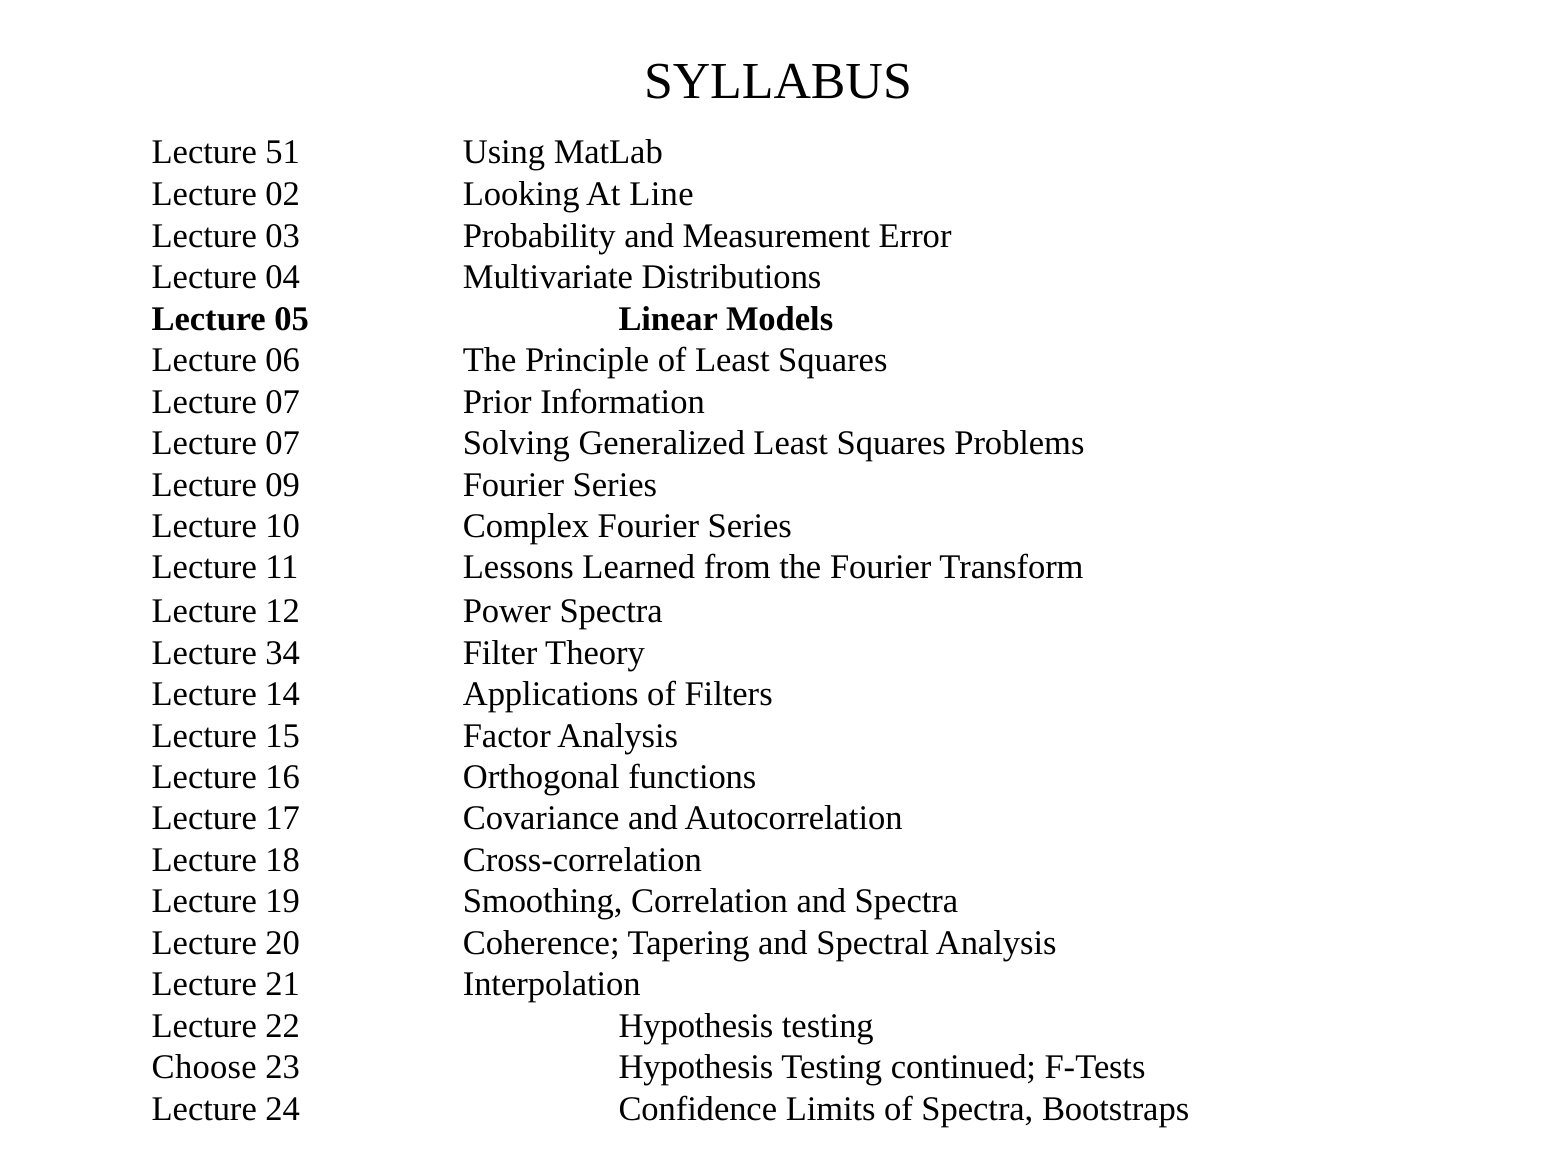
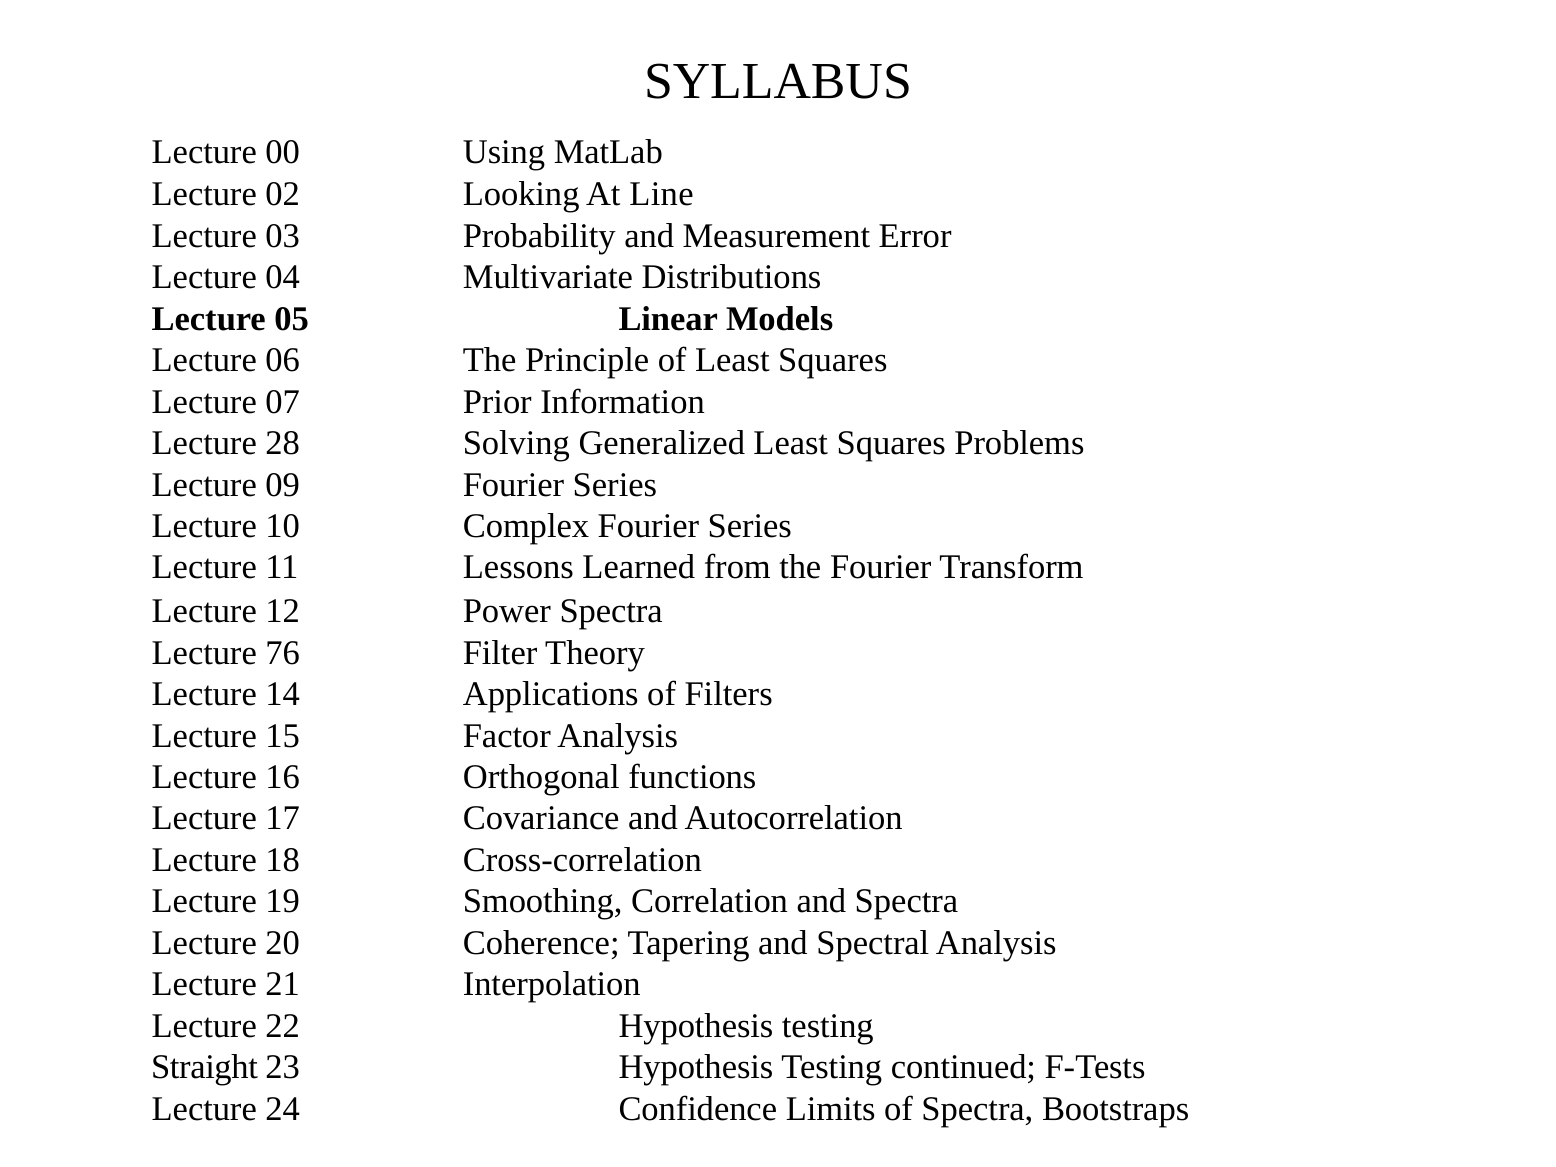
51: 51 -> 00
07 at (283, 443): 07 -> 28
34: 34 -> 76
Choose: Choose -> Straight
